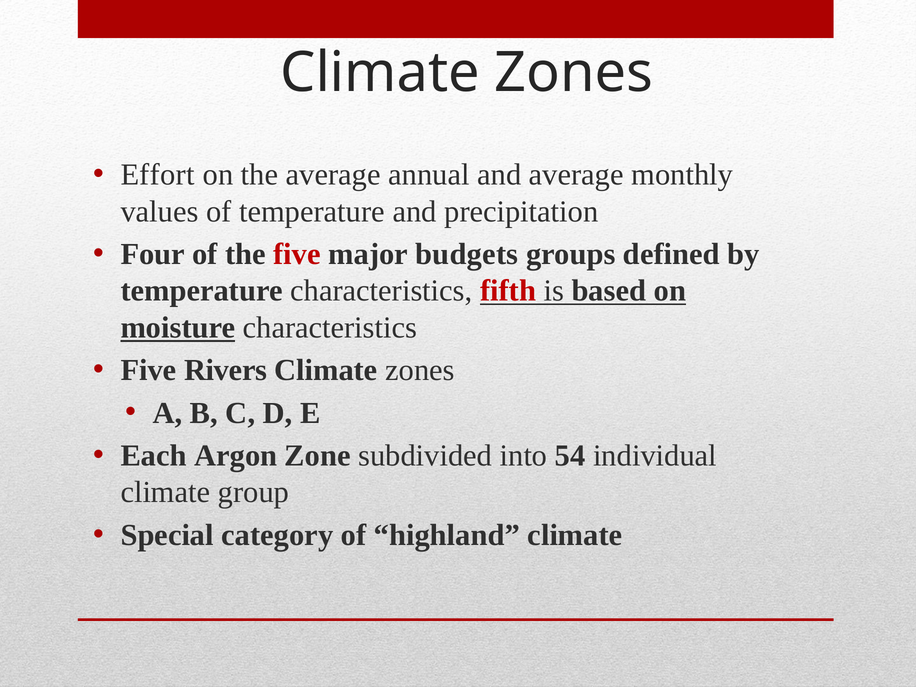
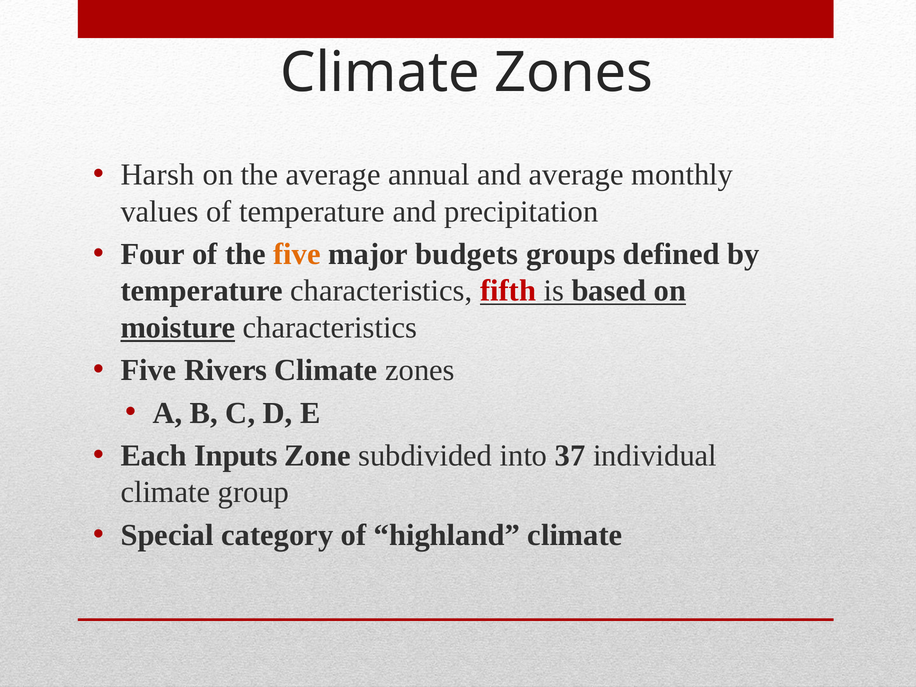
Effort: Effort -> Harsh
five at (297, 254) colour: red -> orange
Argon: Argon -> Inputs
54: 54 -> 37
